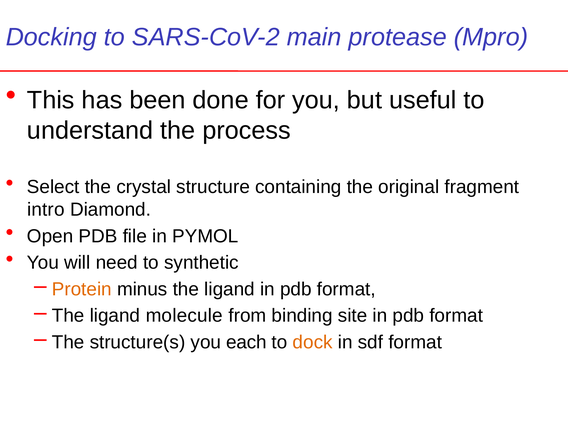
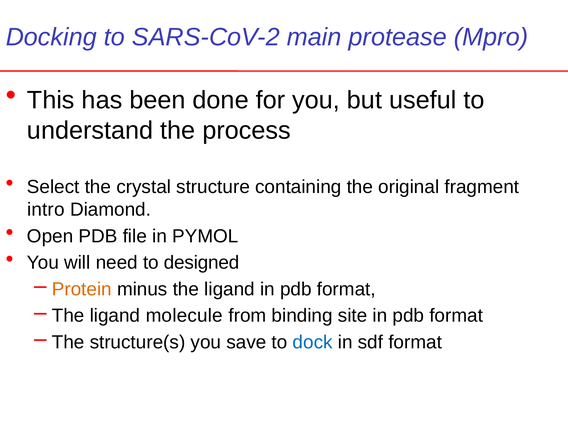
synthetic: synthetic -> designed
each: each -> save
dock colour: orange -> blue
